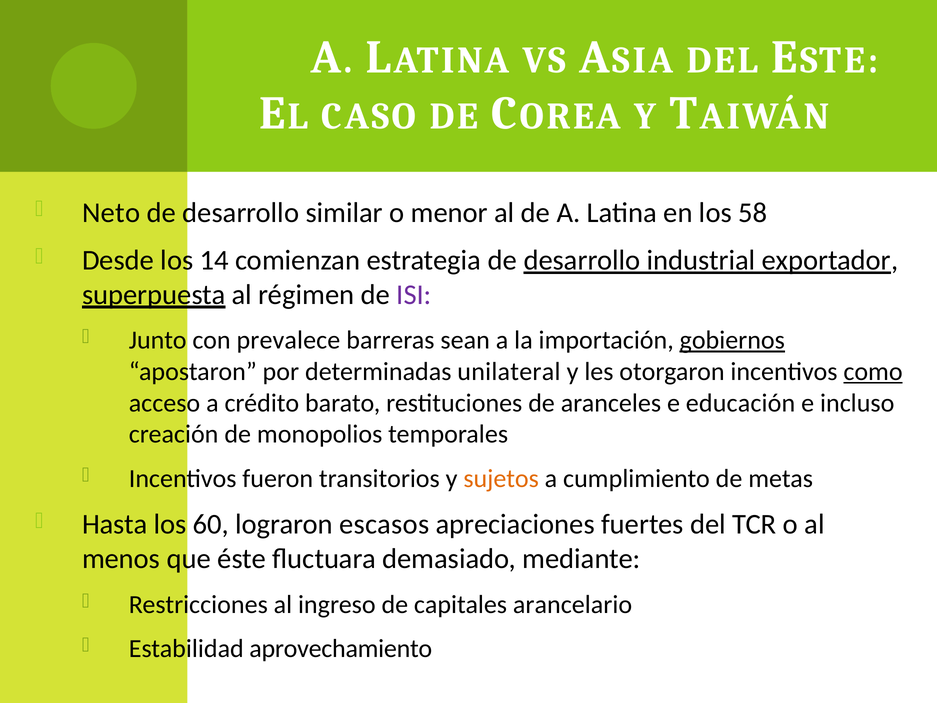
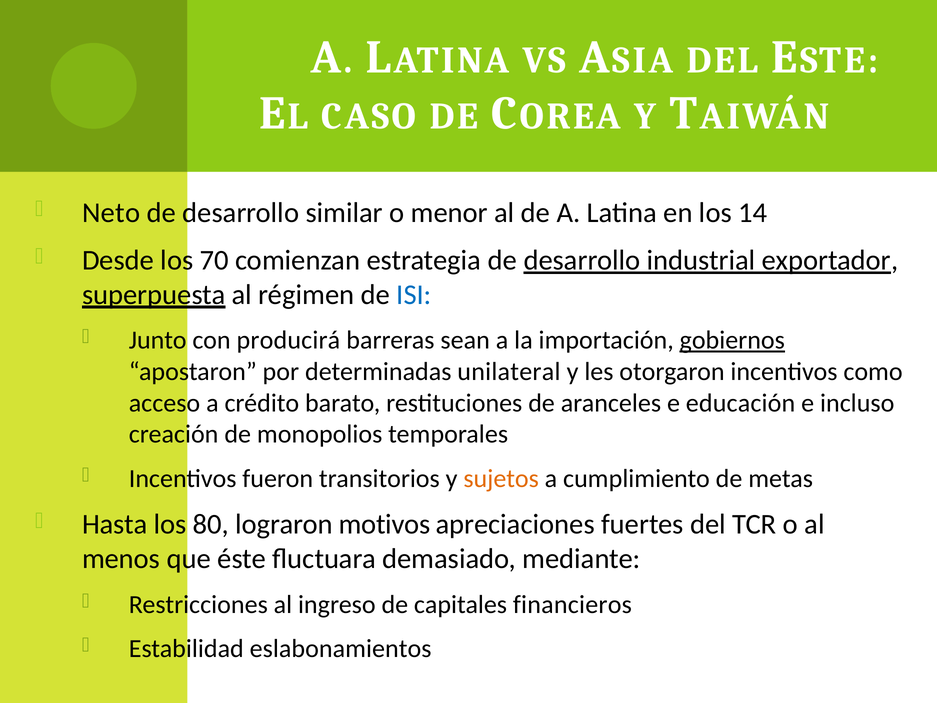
58: 58 -> 14
14: 14 -> 70
ISI colour: purple -> blue
prevalece: prevalece -> producirá
como underline: present -> none
60: 60 -> 80
escasos: escasos -> motivos
arancelario: arancelario -> financieros
aprovechamiento: aprovechamiento -> eslabonamientos
